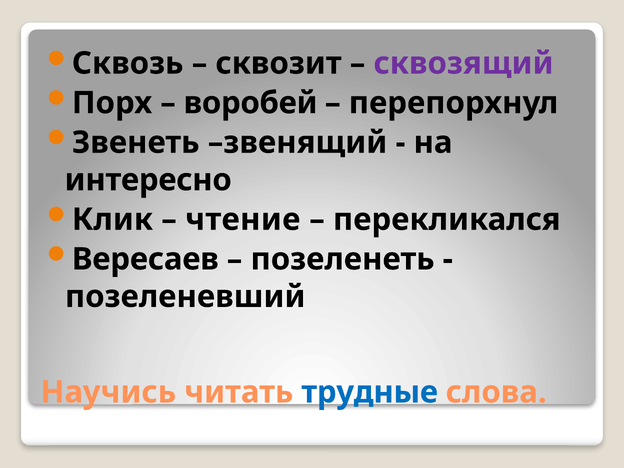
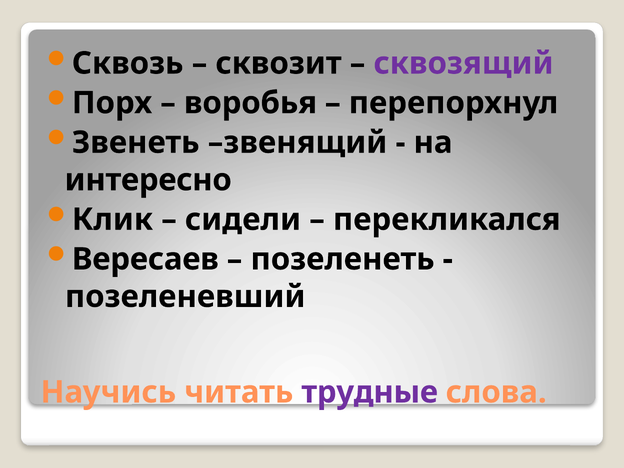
воробей: воробей -> воробья
чтение: чтение -> сидели
трудные colour: blue -> purple
